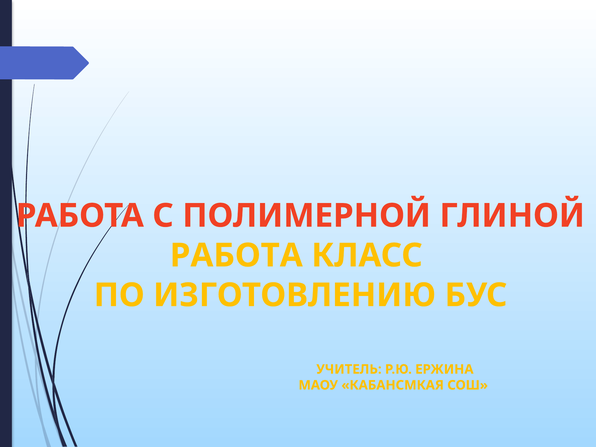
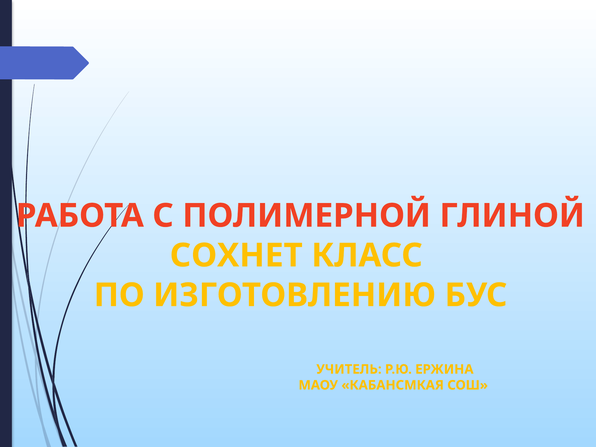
РАБОТА at (236, 256): РАБОТА -> СОХНЕТ
